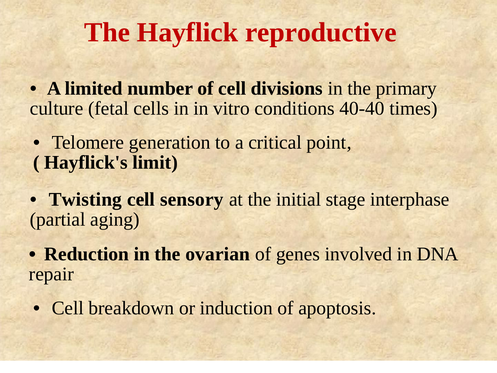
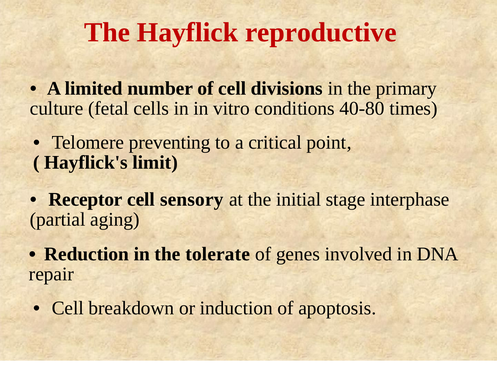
40-40: 40-40 -> 40-80
generation: generation -> preventing
Twisting: Twisting -> Receptor
ovarian: ovarian -> tolerate
